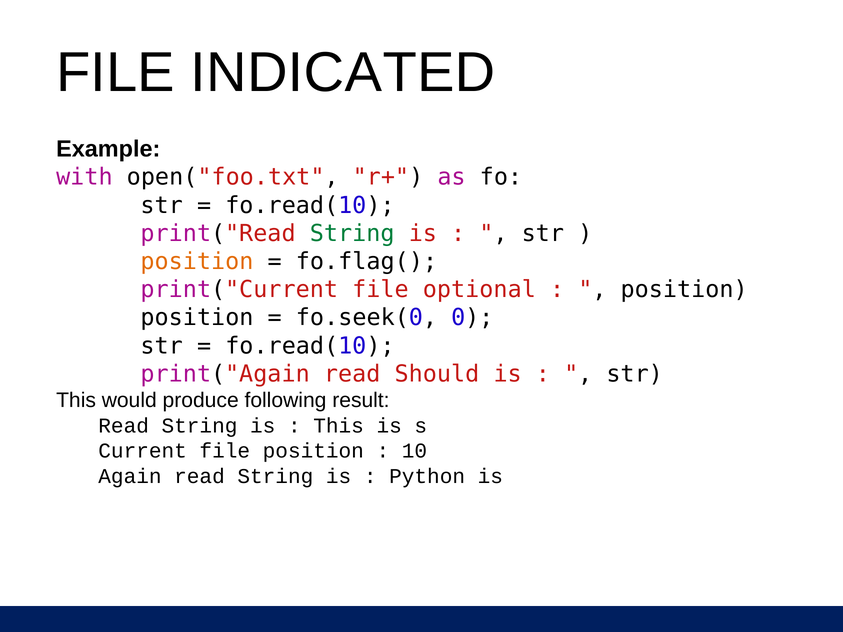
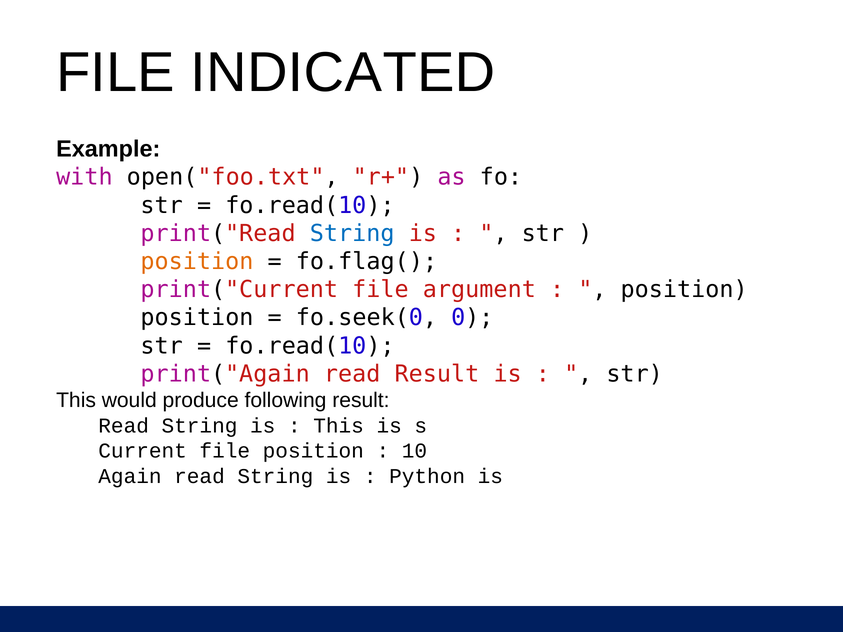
String at (352, 234) colour: green -> blue
optional: optional -> argument
read Should: Should -> Result
